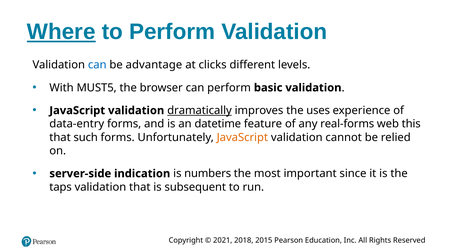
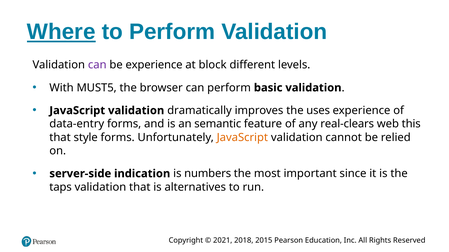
can at (97, 65) colour: blue -> purple
be advantage: advantage -> experience
clicks: clicks -> block
dramatically underline: present -> none
datetime: datetime -> semantic
real-forms: real-forms -> real-clears
such: such -> style
subsequent: subsequent -> alternatives
